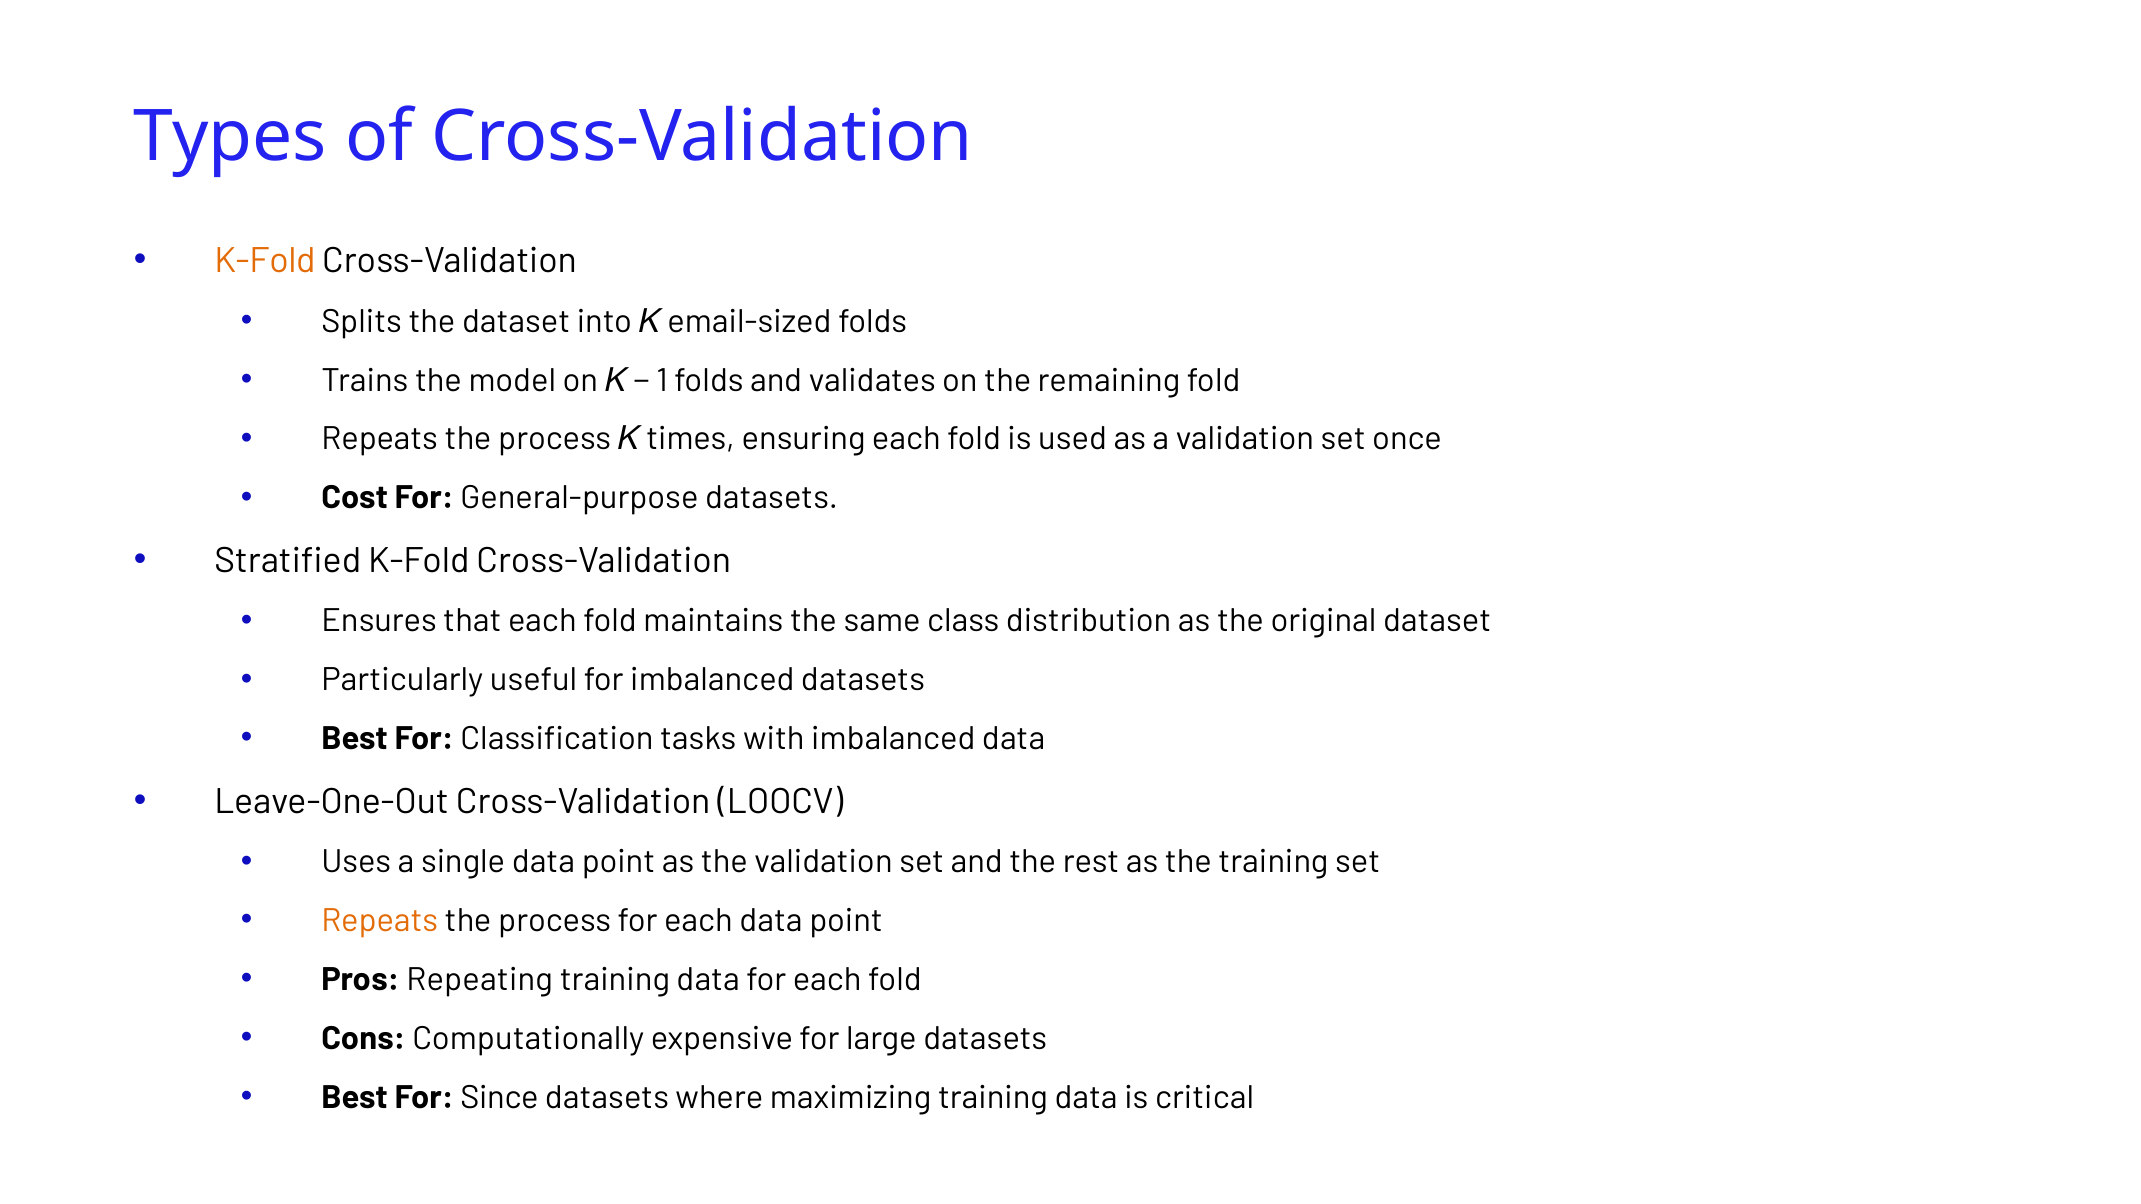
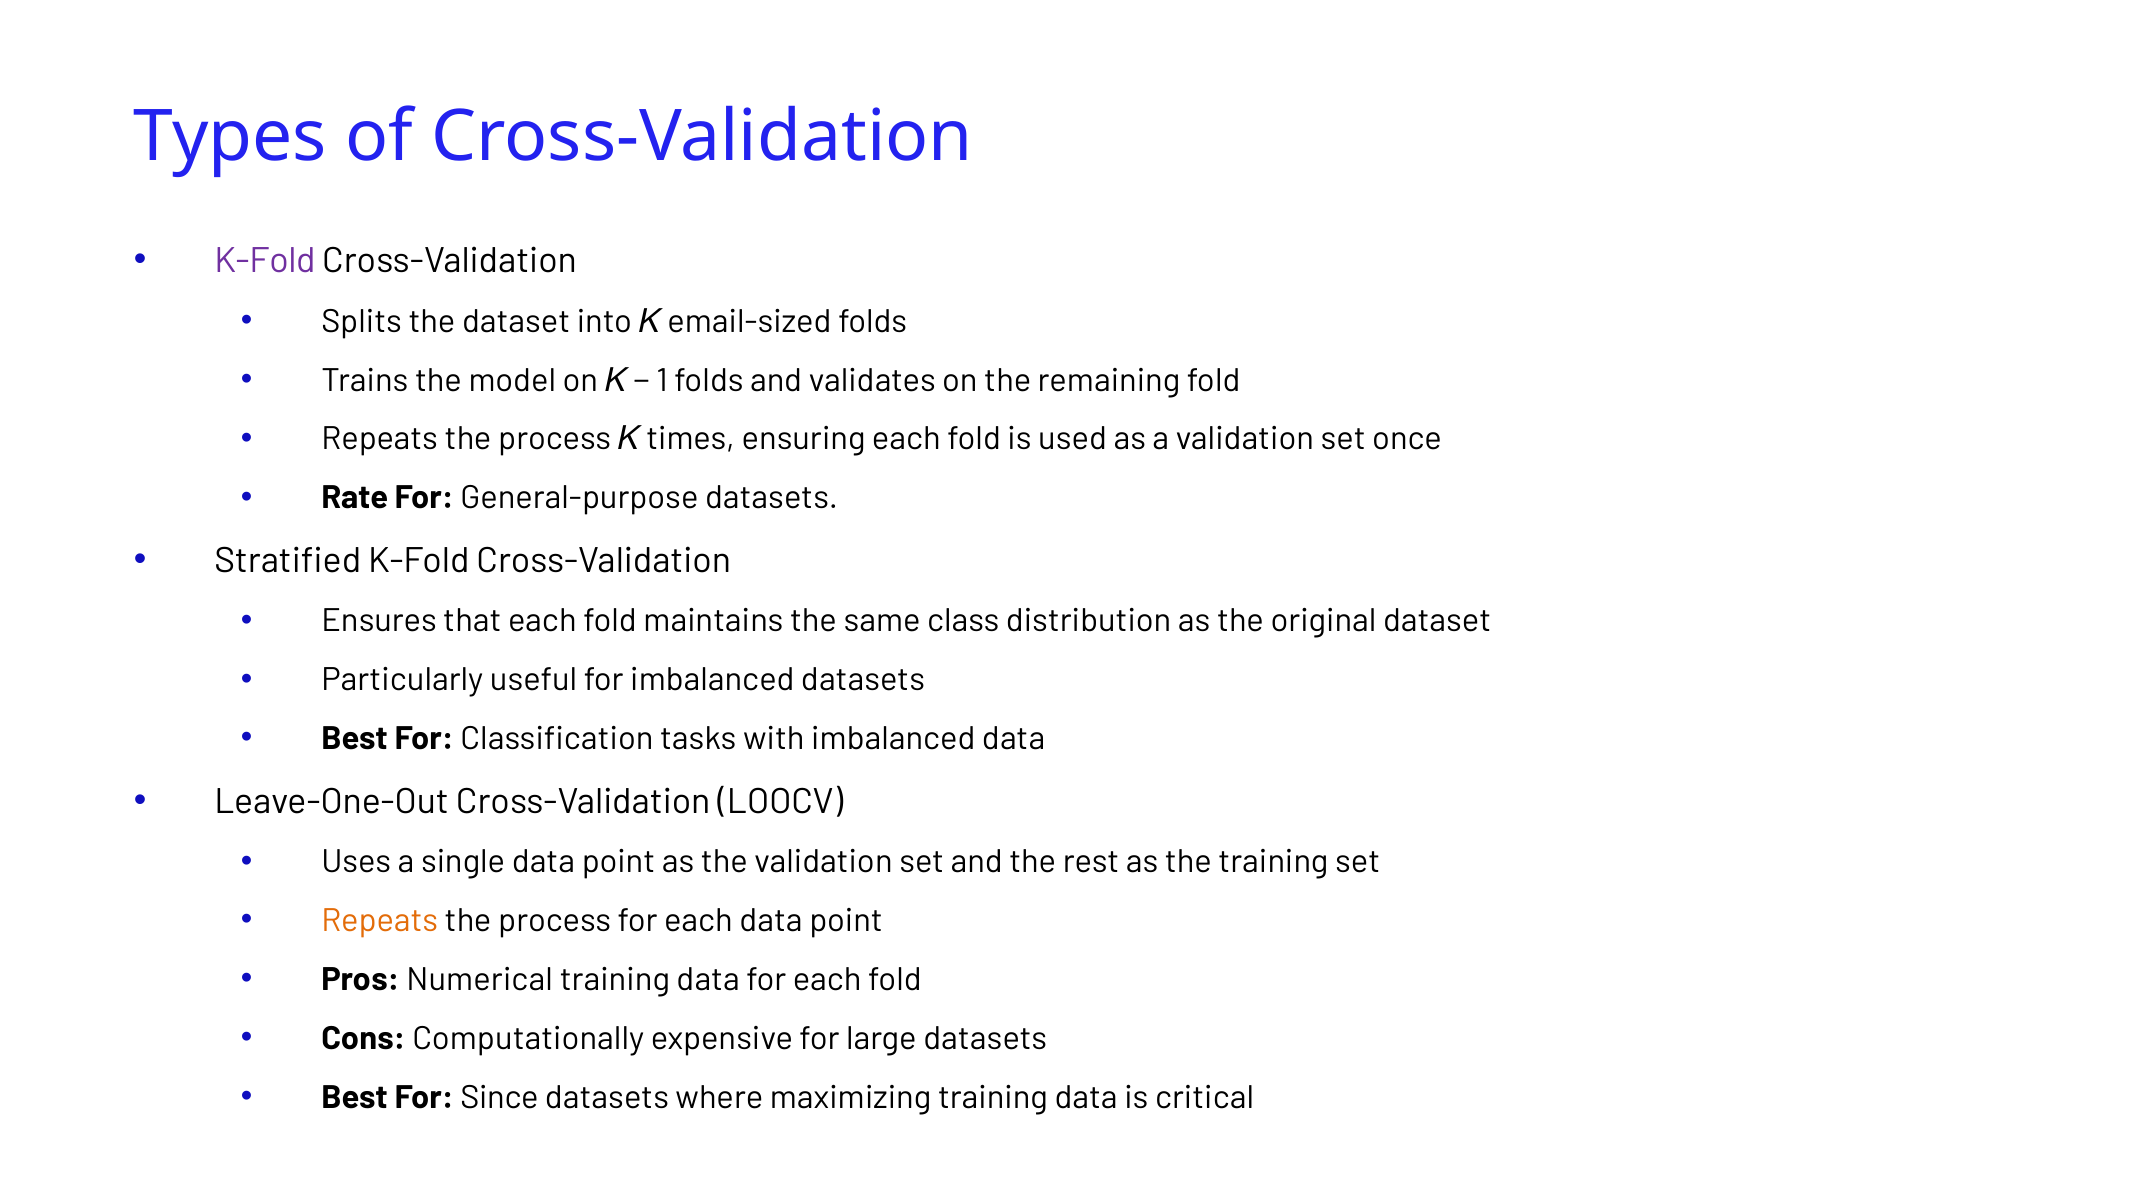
K-Fold at (265, 261) colour: orange -> purple
Cost: Cost -> Rate
Repeating: Repeating -> Numerical
